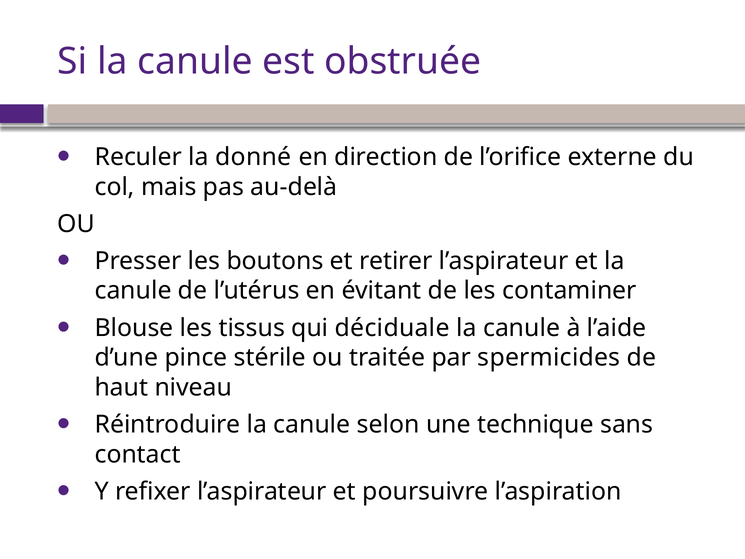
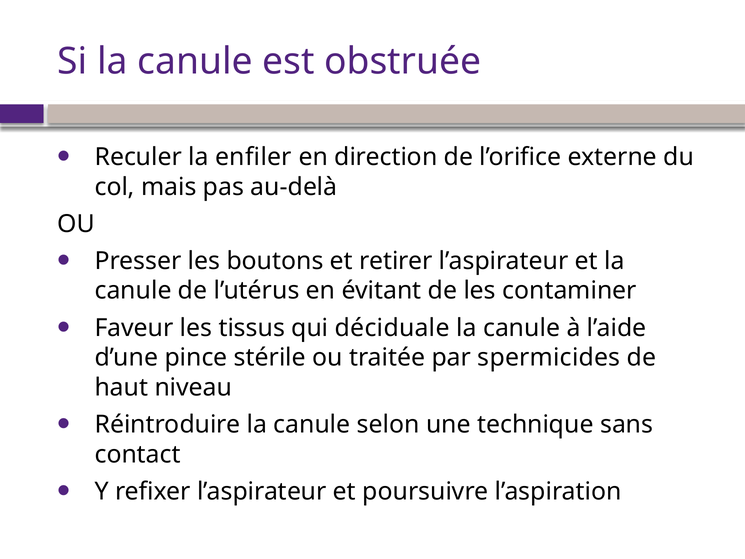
donné: donné -> enfiler
Blouse: Blouse -> Faveur
